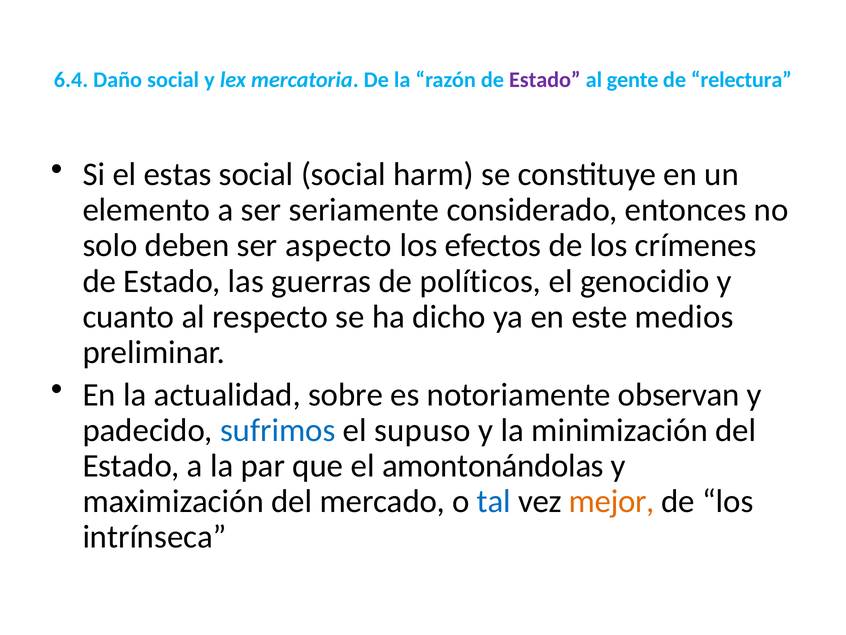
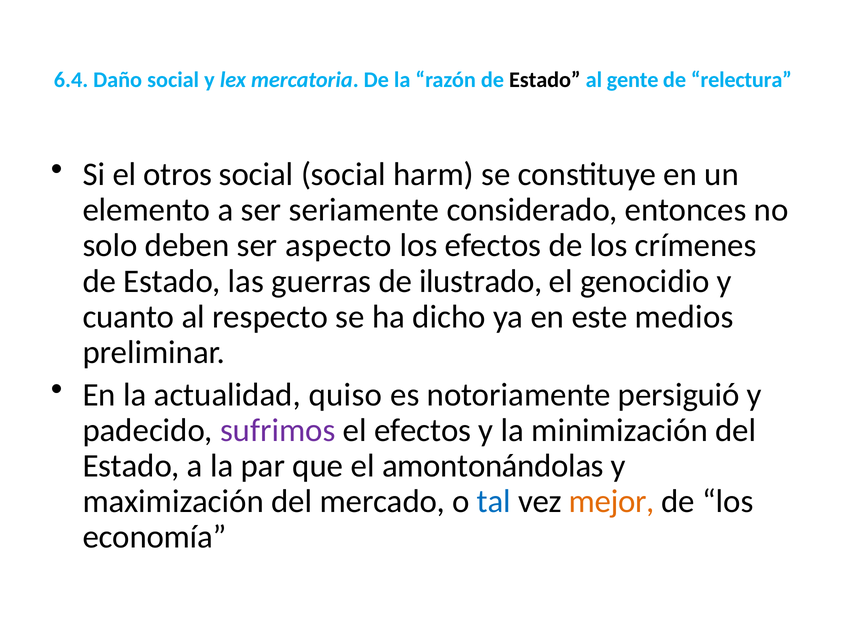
Estado at (545, 80) colour: purple -> black
estas: estas -> otros
políticos: políticos -> ilustrado
sobre: sobre -> quiso
observan: observan -> persiguió
sufrimos colour: blue -> purple
el supuso: supuso -> efectos
intrínseca: intrínseca -> economía
